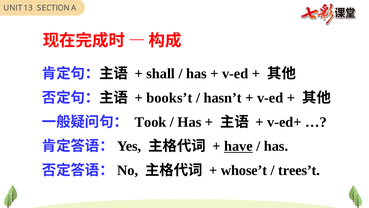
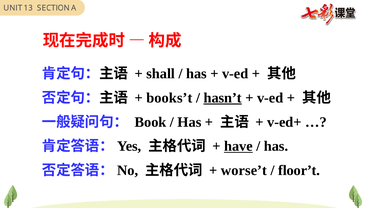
hasn’t underline: none -> present
Took: Took -> Book
whose’t: whose’t -> worse’t
trees’t: trees’t -> floor’t
